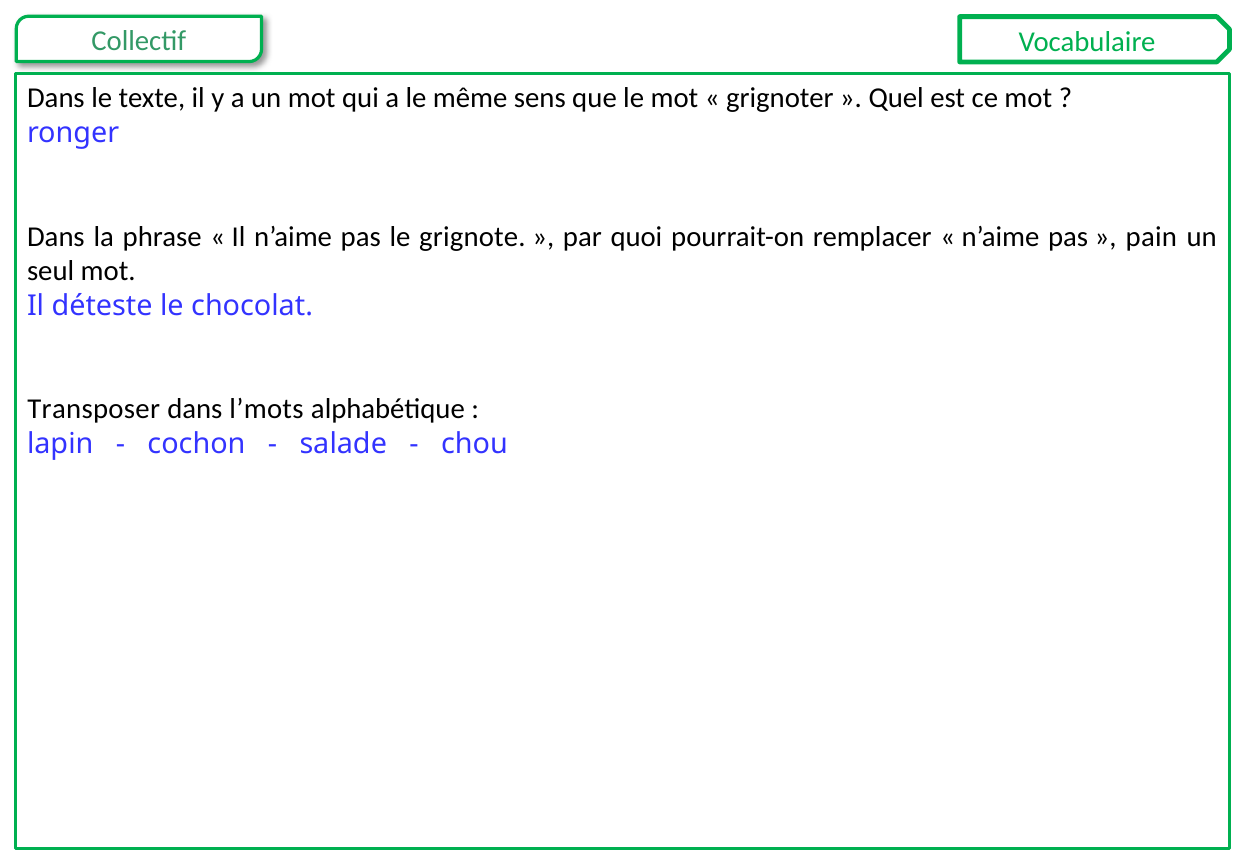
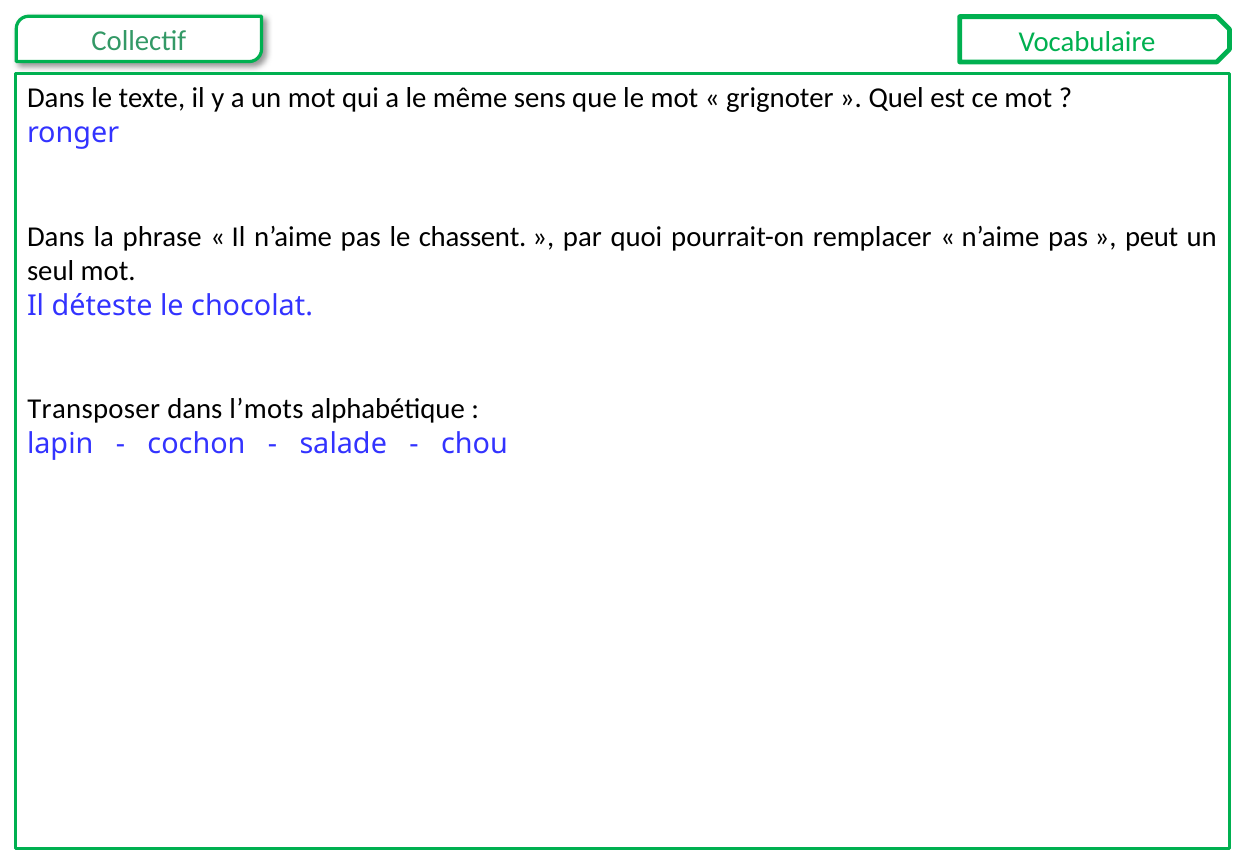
grignote: grignote -> chassent
pain: pain -> peut
